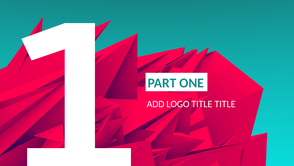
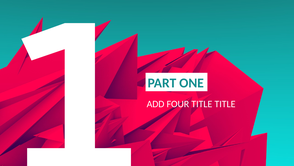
LOGO: LOGO -> FOUR
